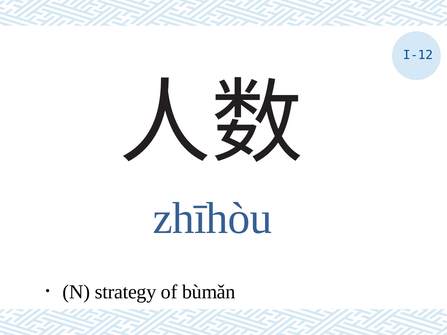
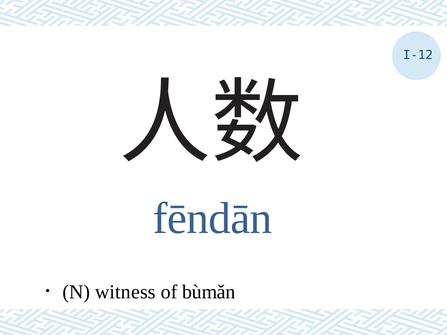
zhīhòu: zhīhòu -> fēndān
strategy: strategy -> witness
